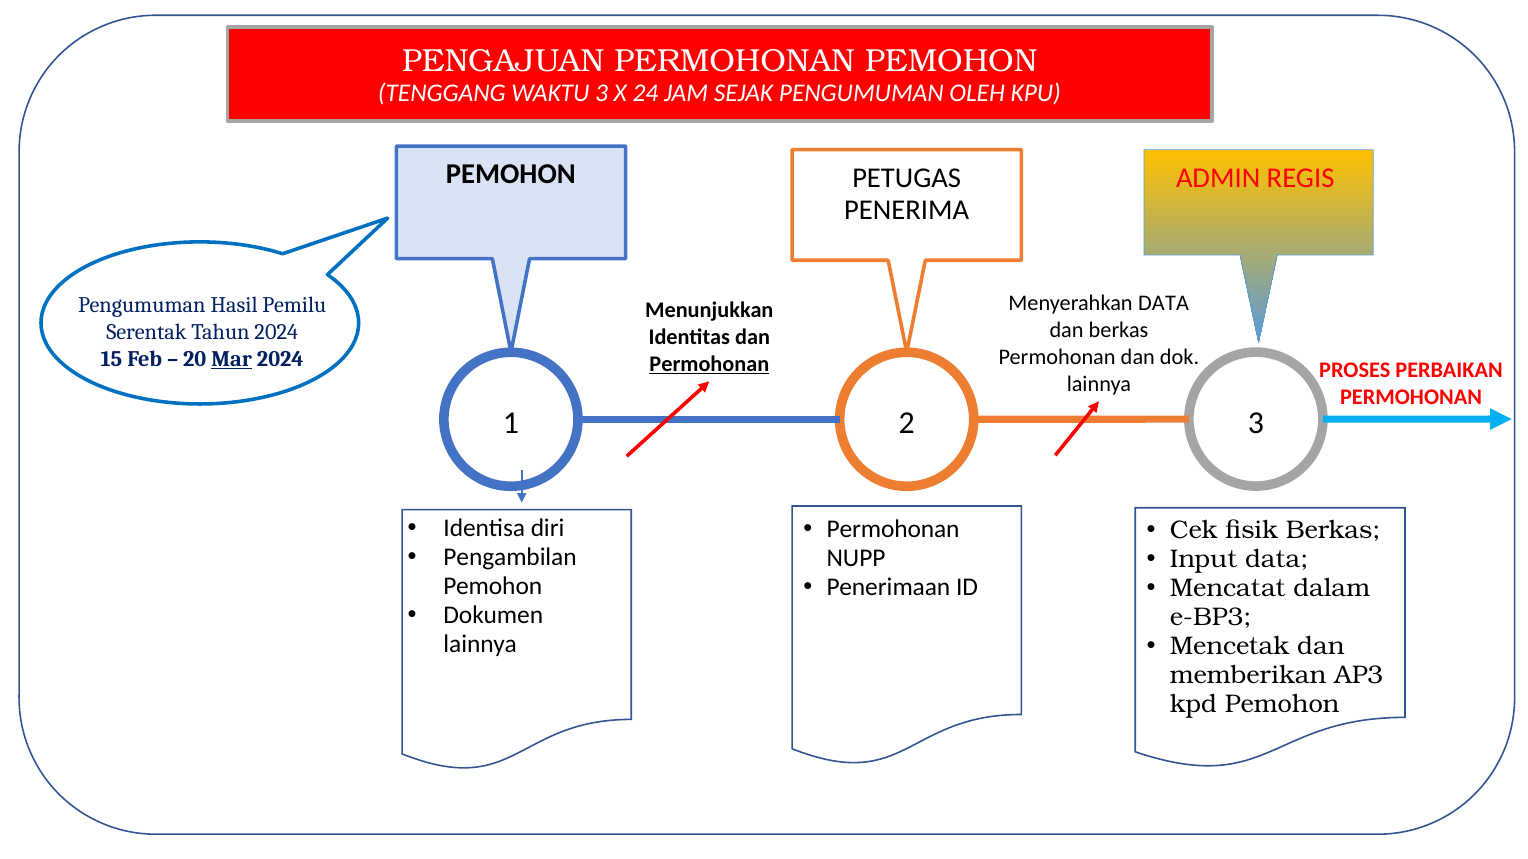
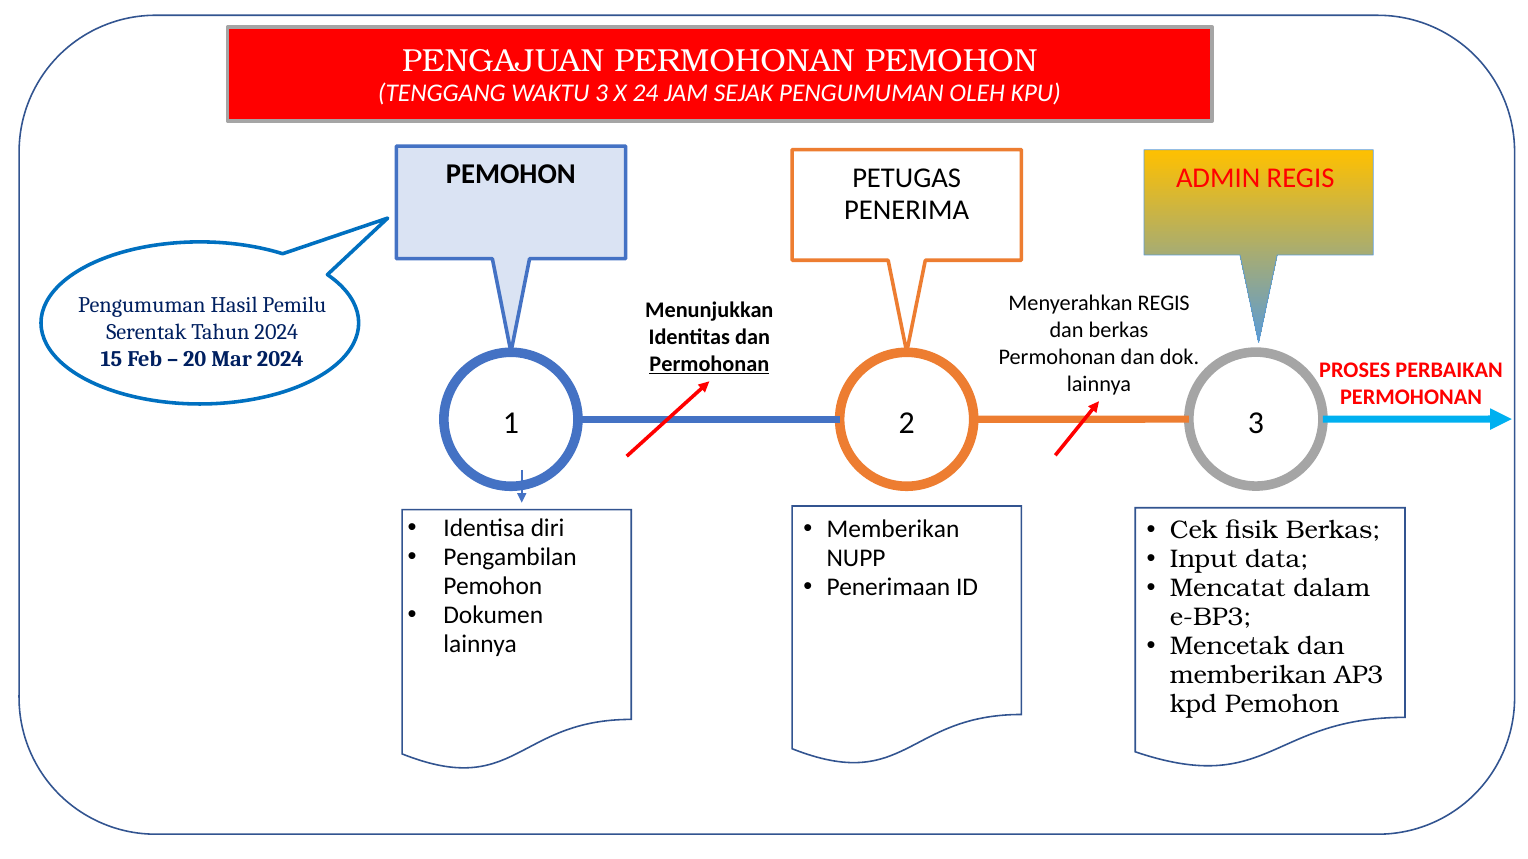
Menyerahkan DATA: DATA -> REGIS
Mar underline: present -> none
Permohonan at (893, 529): Permohonan -> Memberikan
